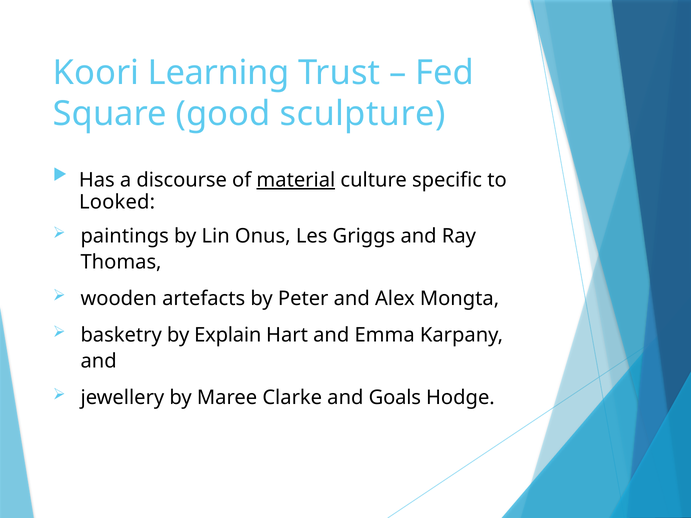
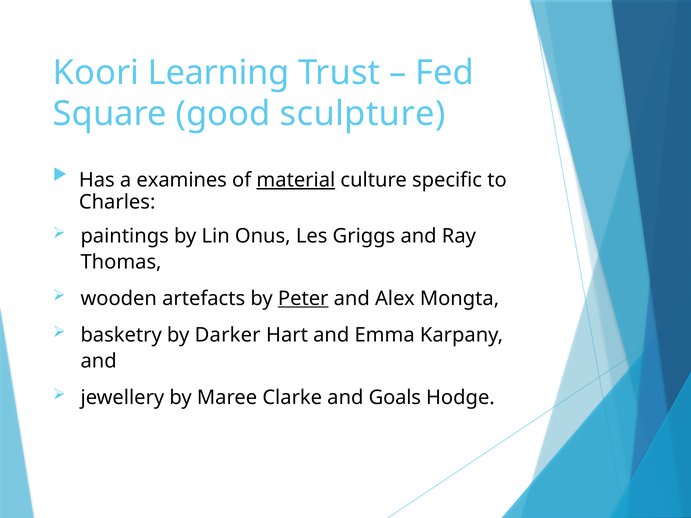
discourse: discourse -> examines
Looked: Looked -> Charles
Peter underline: none -> present
Explain: Explain -> Darker
